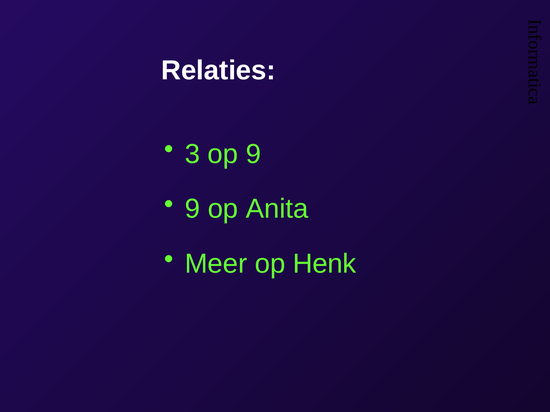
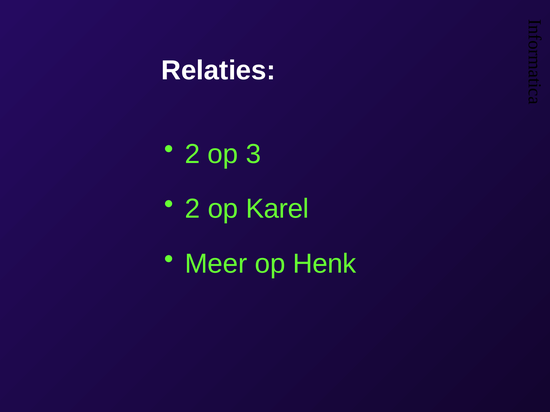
3 at (192, 154): 3 -> 2
op 9: 9 -> 3
9 at (192, 209): 9 -> 2
Anita: Anita -> Karel
